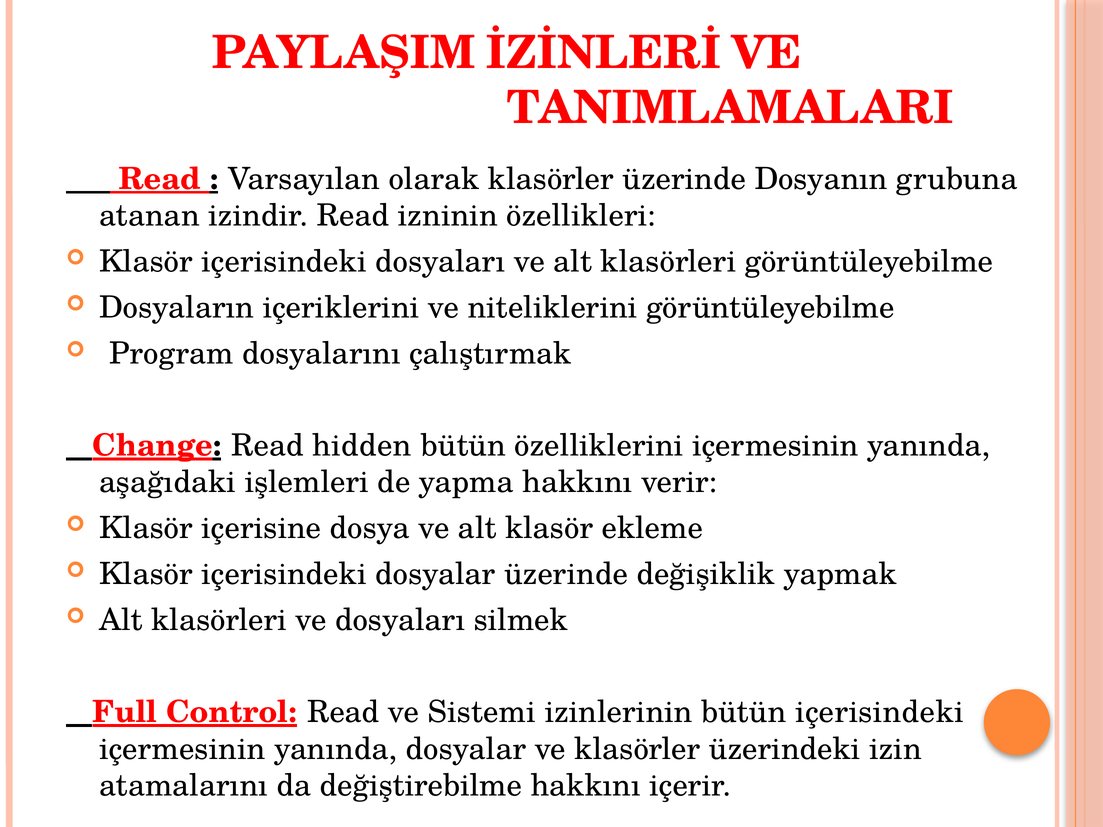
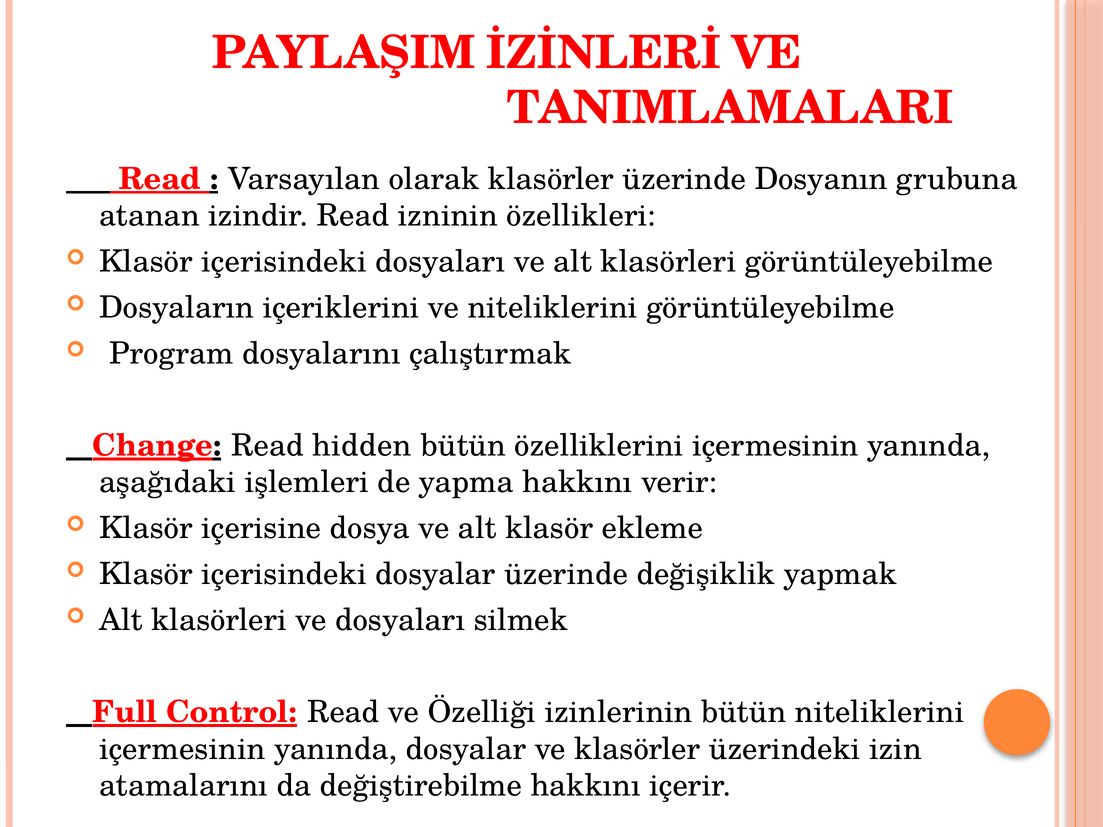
Sistemi: Sistemi -> Özelliği
bütün içerisindeki: içerisindeki -> niteliklerini
